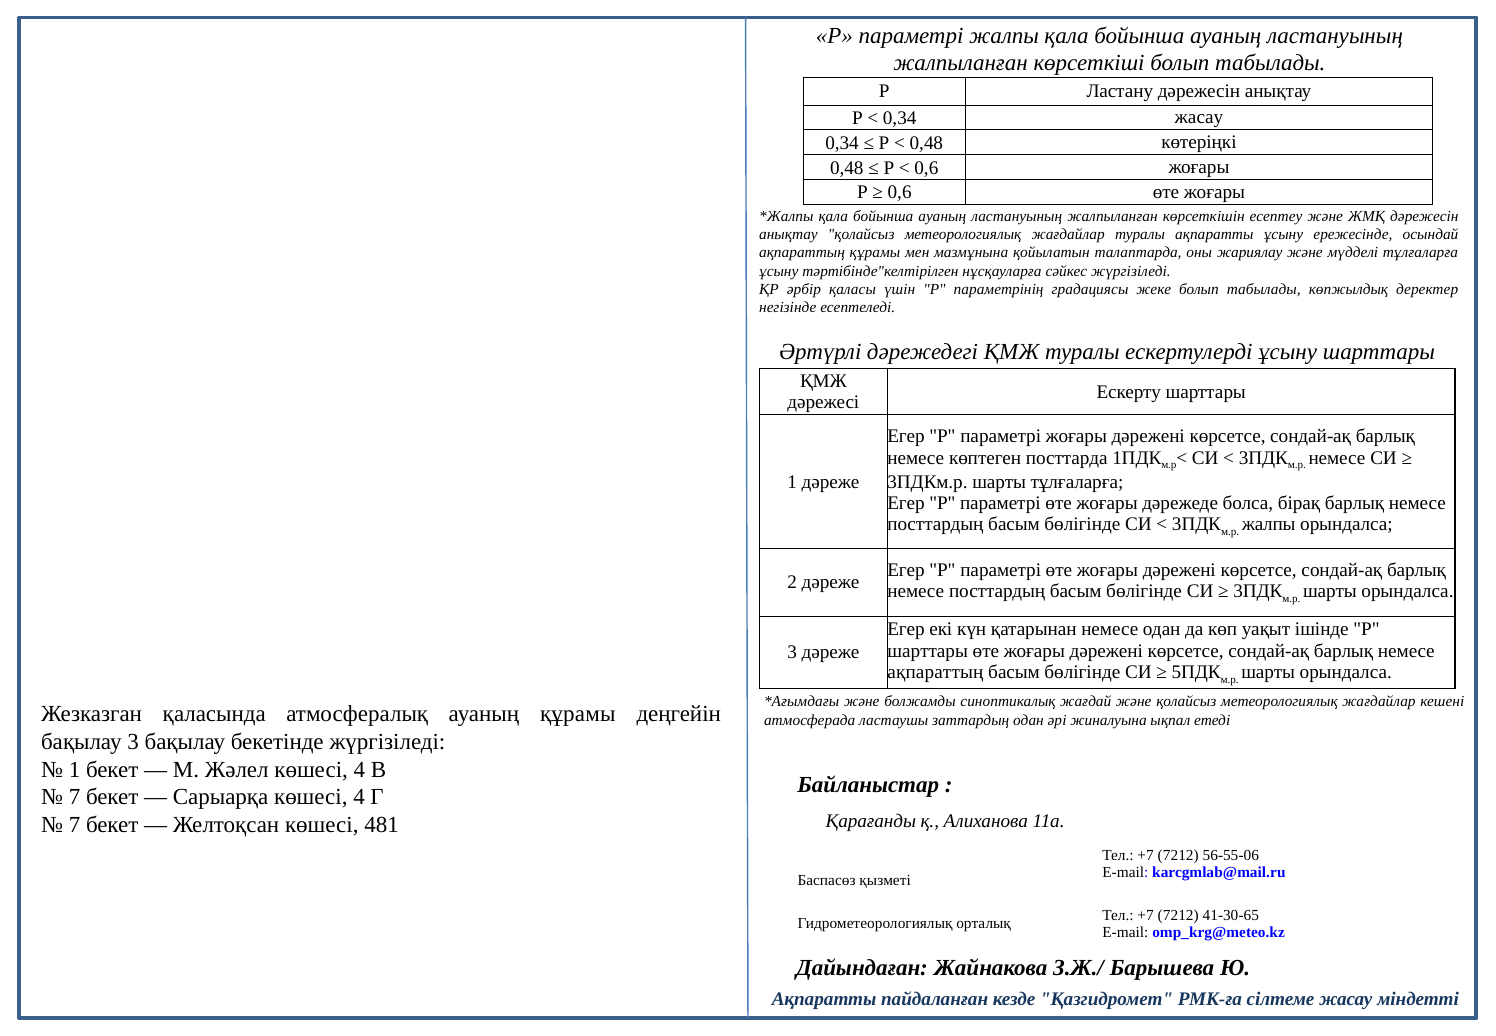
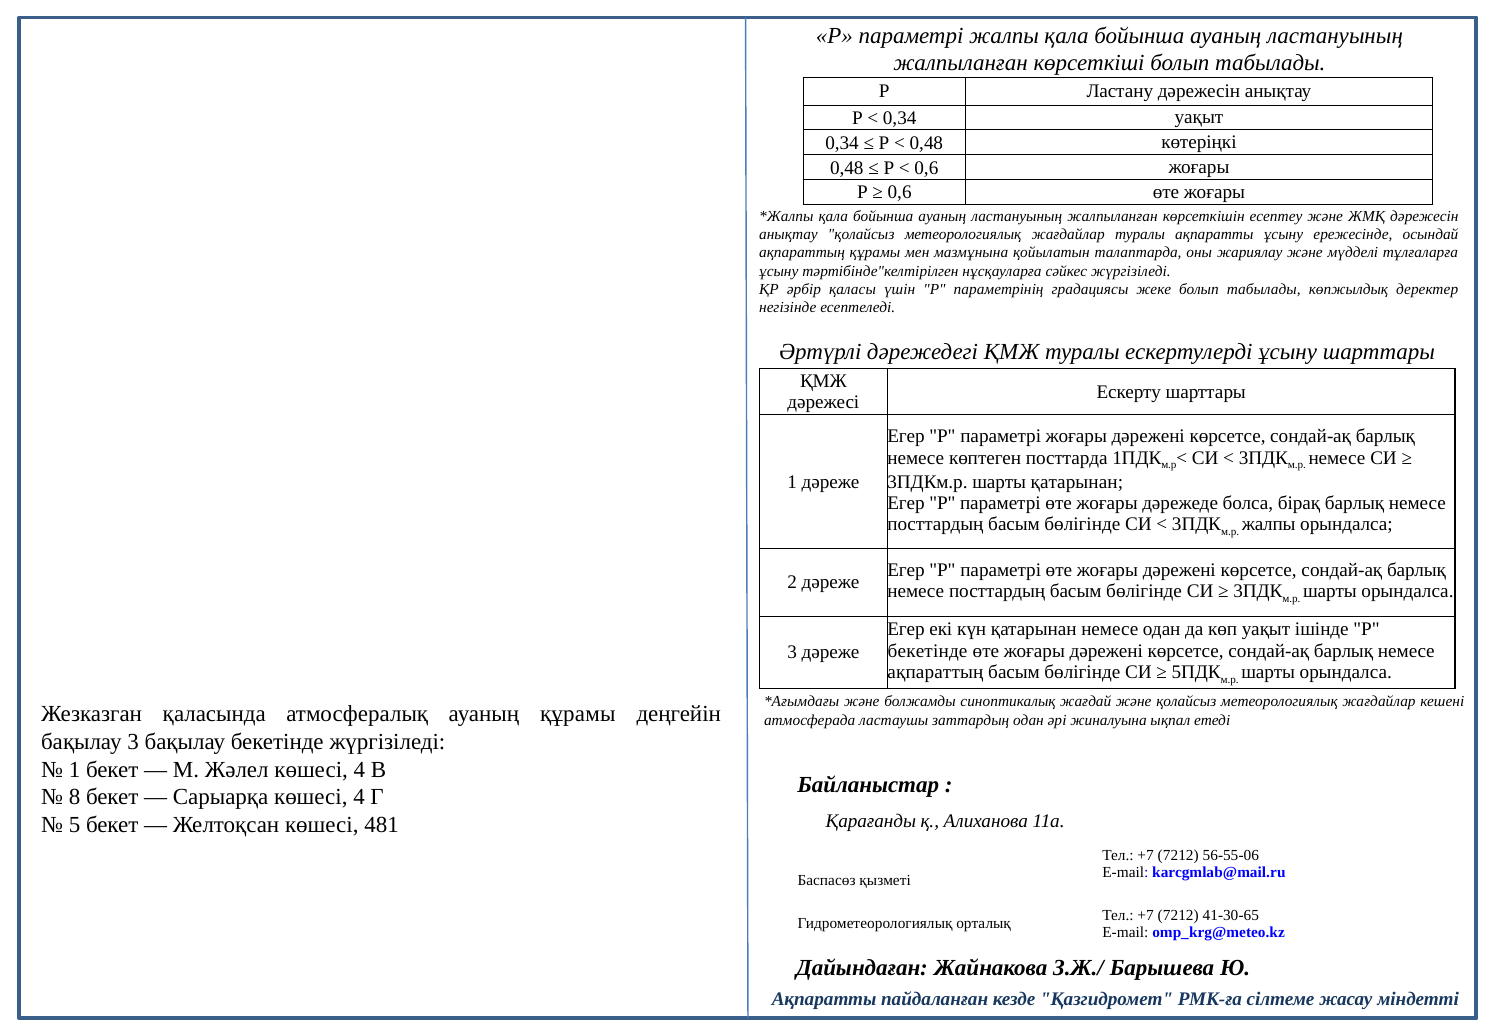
0,34 жасау: жасау -> уақыт
шарты тұлғаларға: тұлғаларға -> қатарынан
шарттары at (928, 651): шарттары -> бекетінде
7 at (75, 797): 7 -> 8
7 at (75, 824): 7 -> 5
